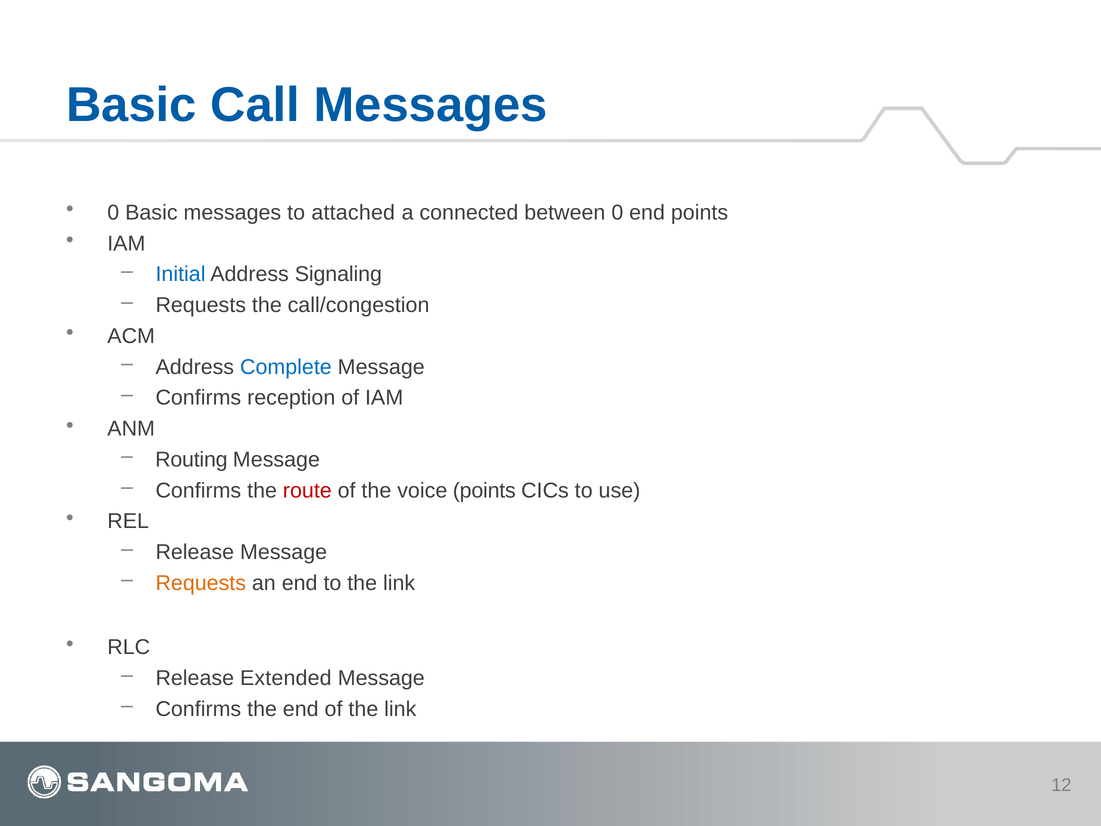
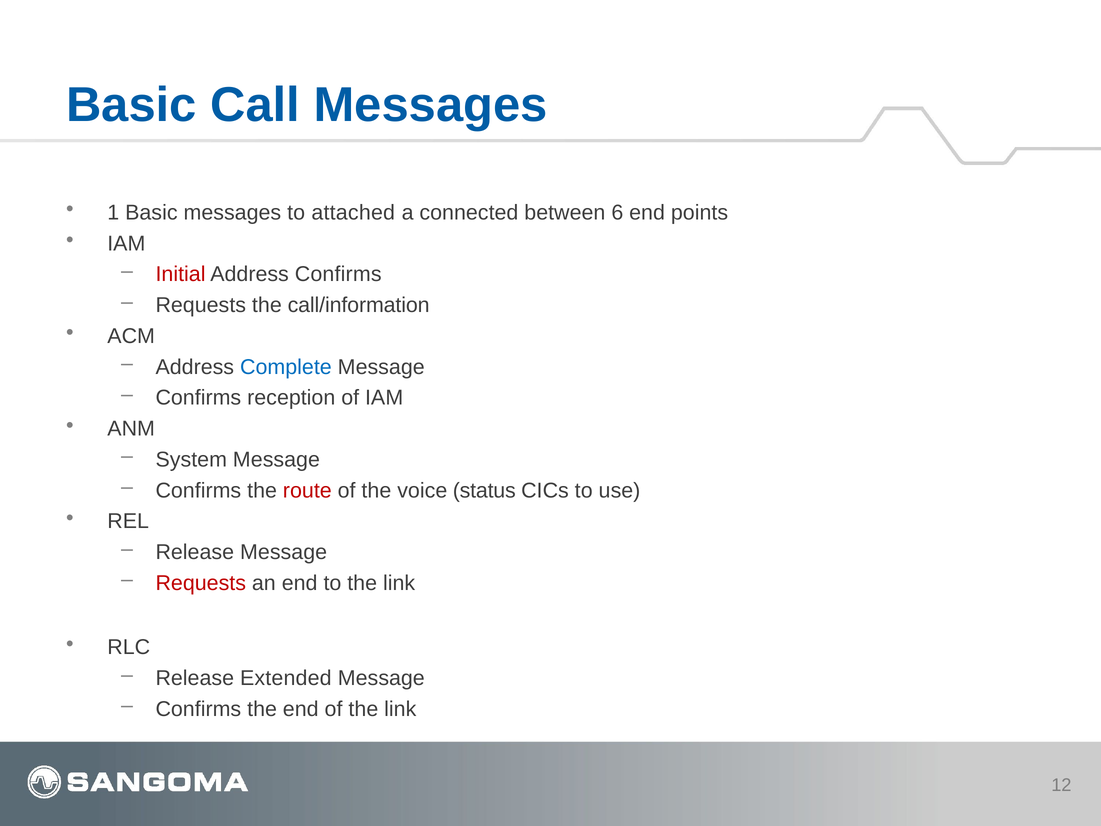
0 at (113, 213): 0 -> 1
between 0: 0 -> 6
Initial colour: blue -> red
Address Signaling: Signaling -> Confirms
call/congestion: call/congestion -> call/information
Routing: Routing -> System
voice points: points -> status
Requests at (201, 583) colour: orange -> red
